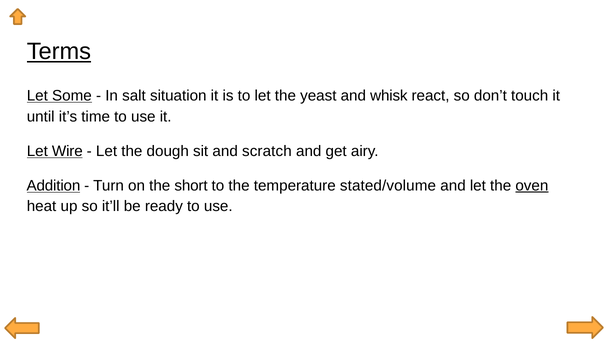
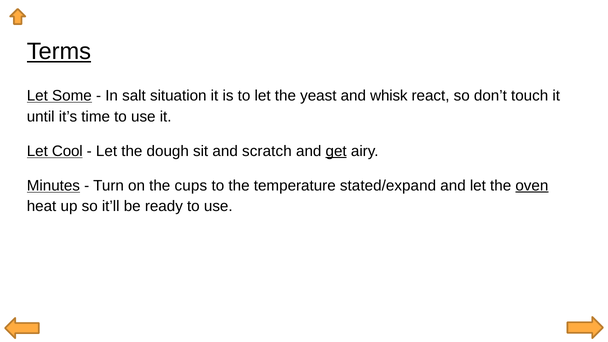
Wire: Wire -> Cool
get underline: none -> present
Addition: Addition -> Minutes
short: short -> cups
stated/volume: stated/volume -> stated/expand
